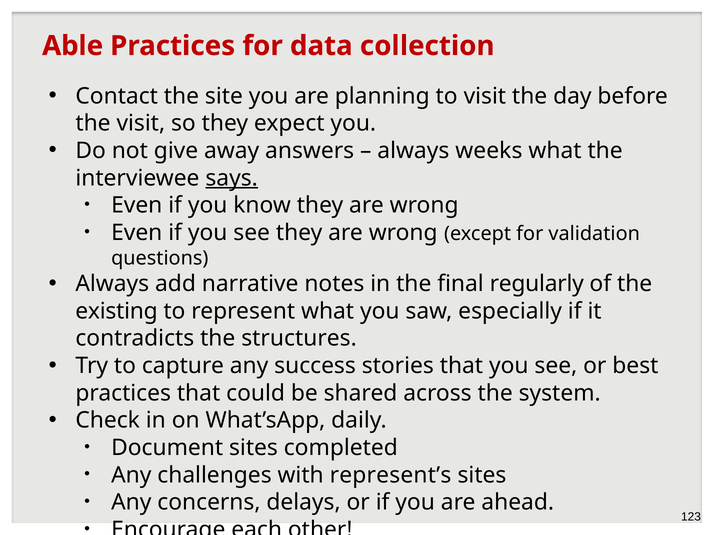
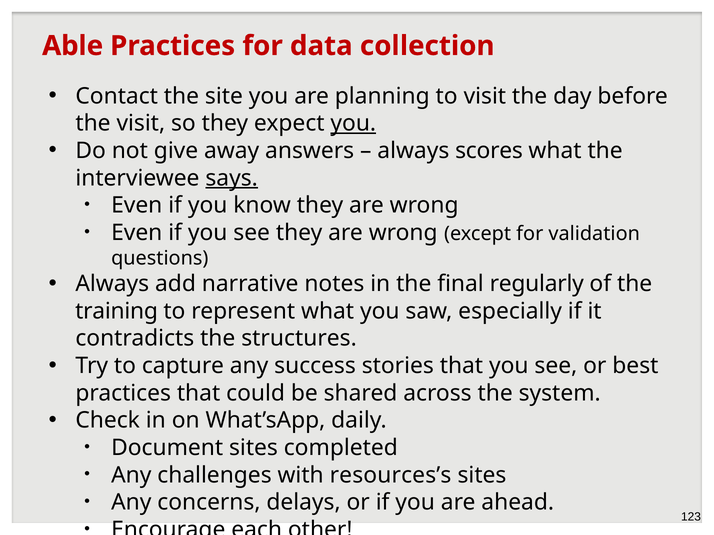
you at (353, 123) underline: none -> present
weeks: weeks -> scores
existing: existing -> training
represent’s: represent’s -> resources’s
